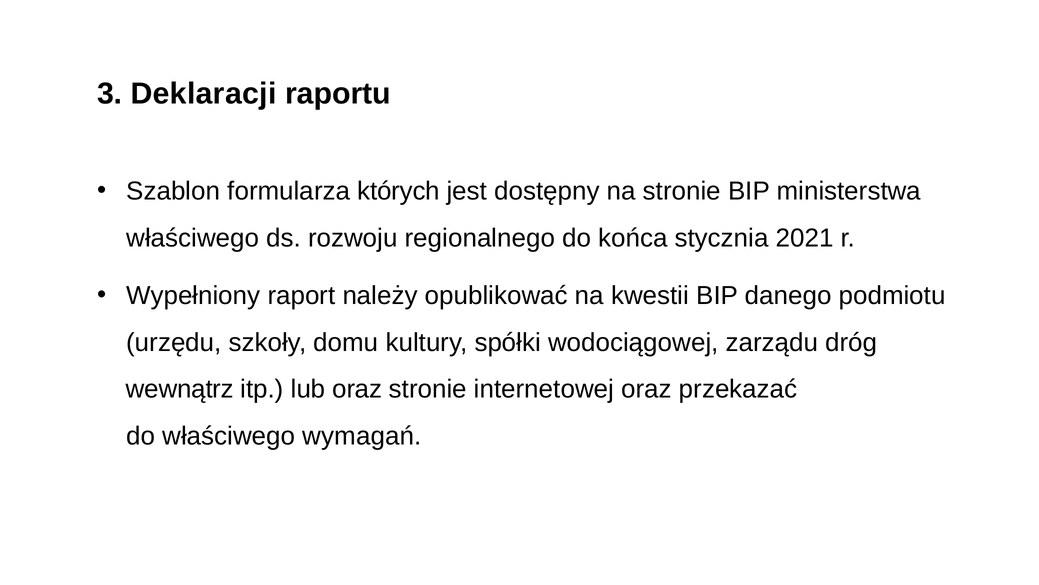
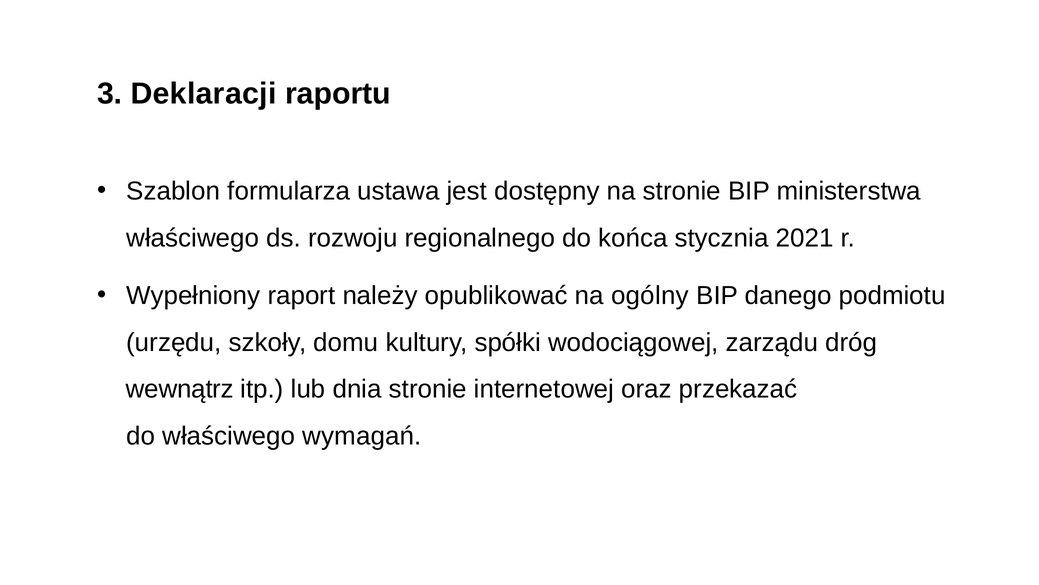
których: których -> ustawa
kwestii: kwestii -> ogólny
lub oraz: oraz -> dnia
